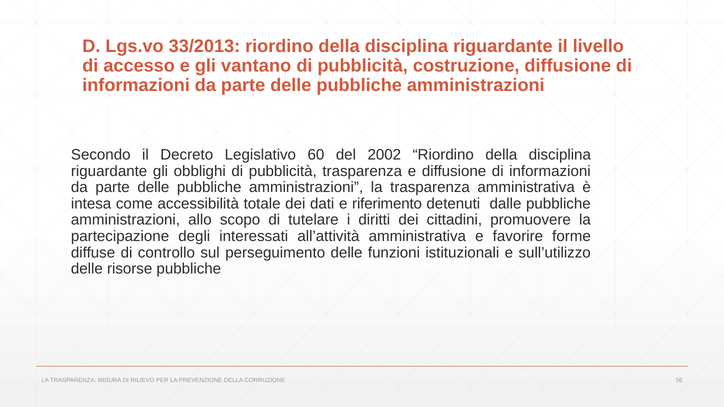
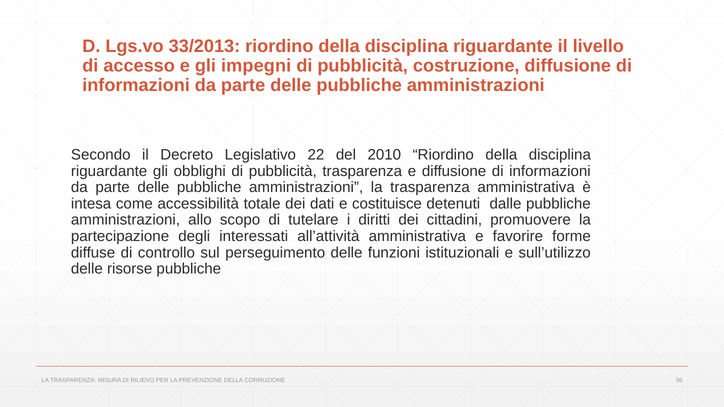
vantano: vantano -> impegni
60: 60 -> 22
2002: 2002 -> 2010
riferimento: riferimento -> costituisce
